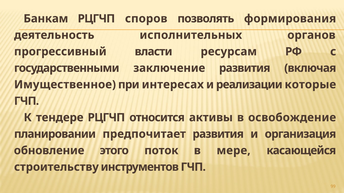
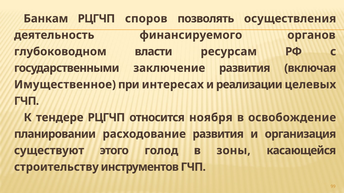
формирования: формирования -> осуществления
исполнительных: исполнительных -> финансируемого
прогрессивный: прогрессивный -> глубоководном
которые: которые -> целевых
активы: активы -> ноября
предпочитает: предпочитает -> расходование
обновление: обновление -> существуют
поток: поток -> голод
мере: мере -> зоны
